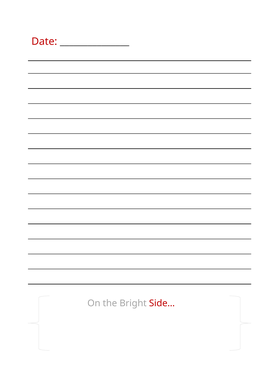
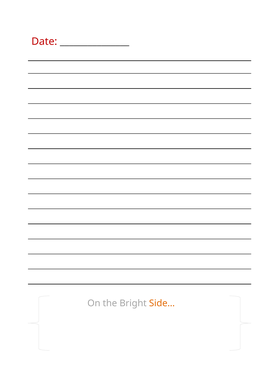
Side… colour: red -> orange
